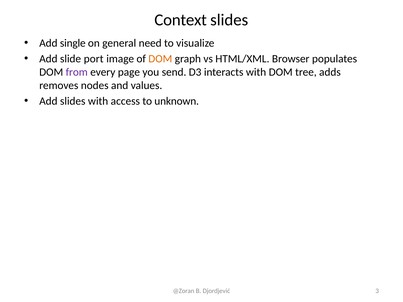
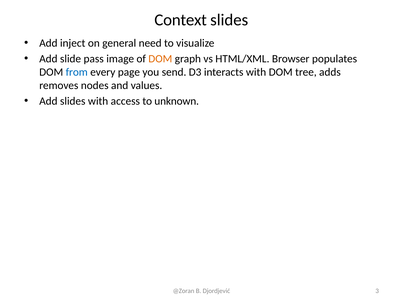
single: single -> inject
port: port -> pass
from colour: purple -> blue
